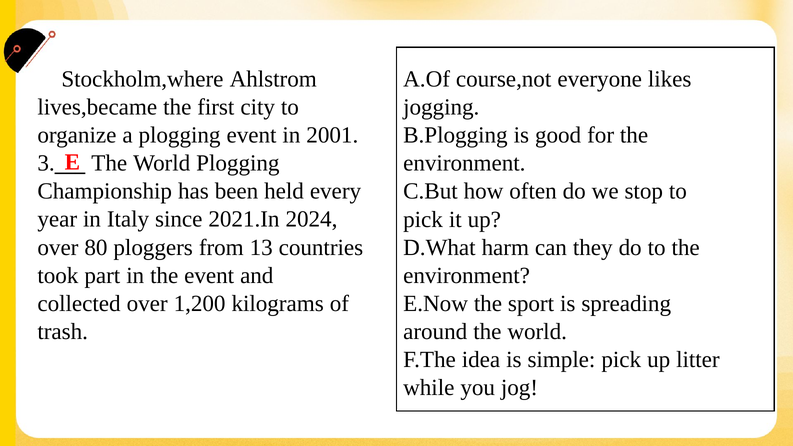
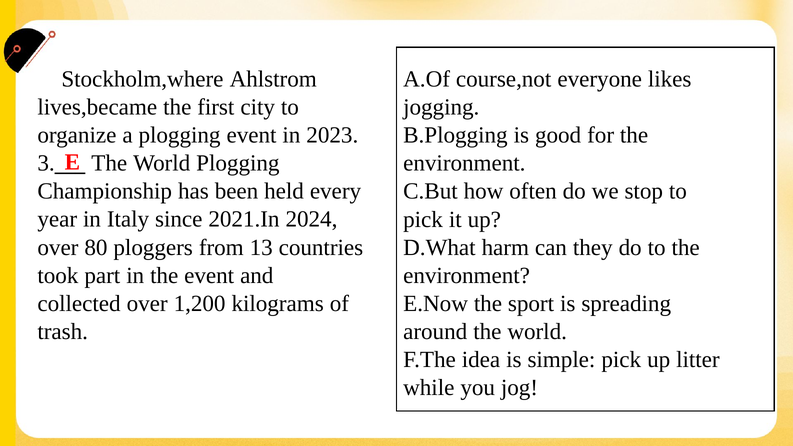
2001: 2001 -> 2023
